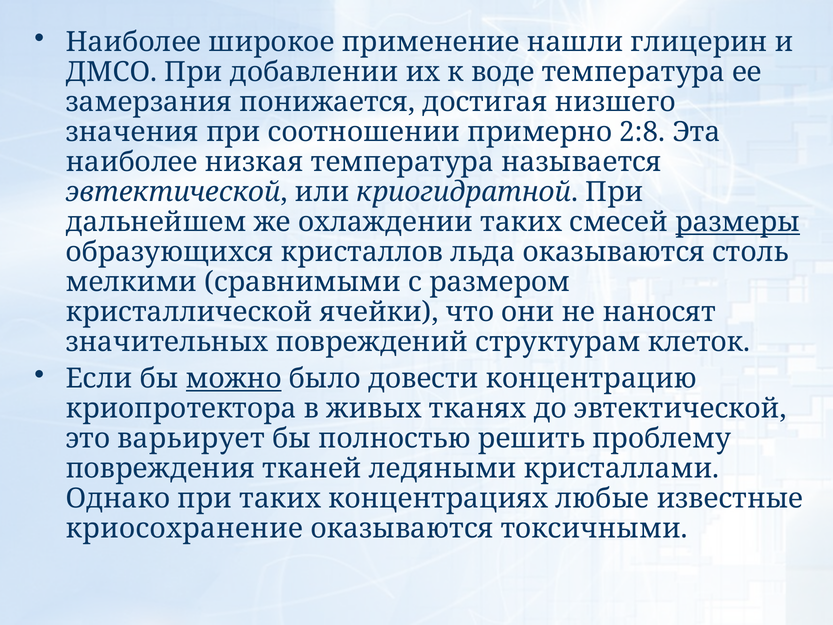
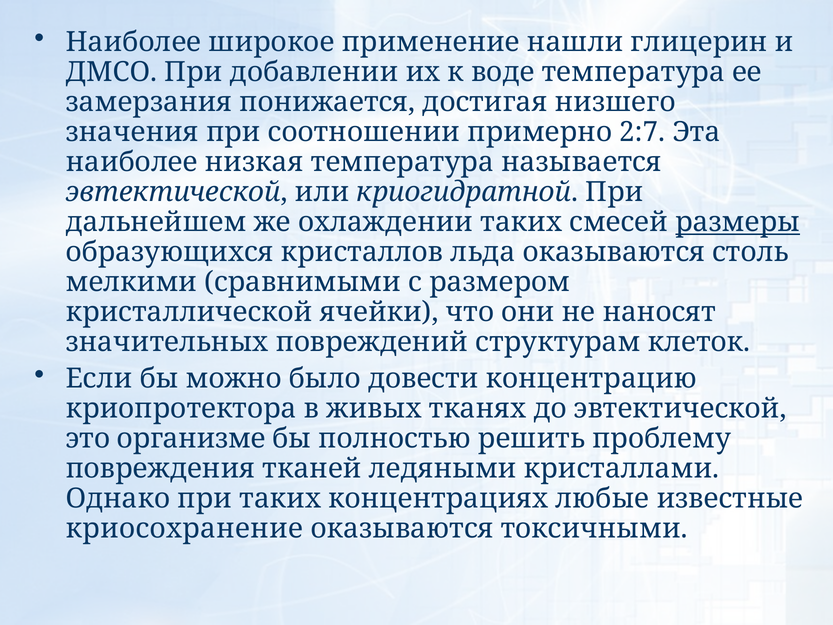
2:8: 2:8 -> 2:7
можно underline: present -> none
варьирует: варьирует -> организме
